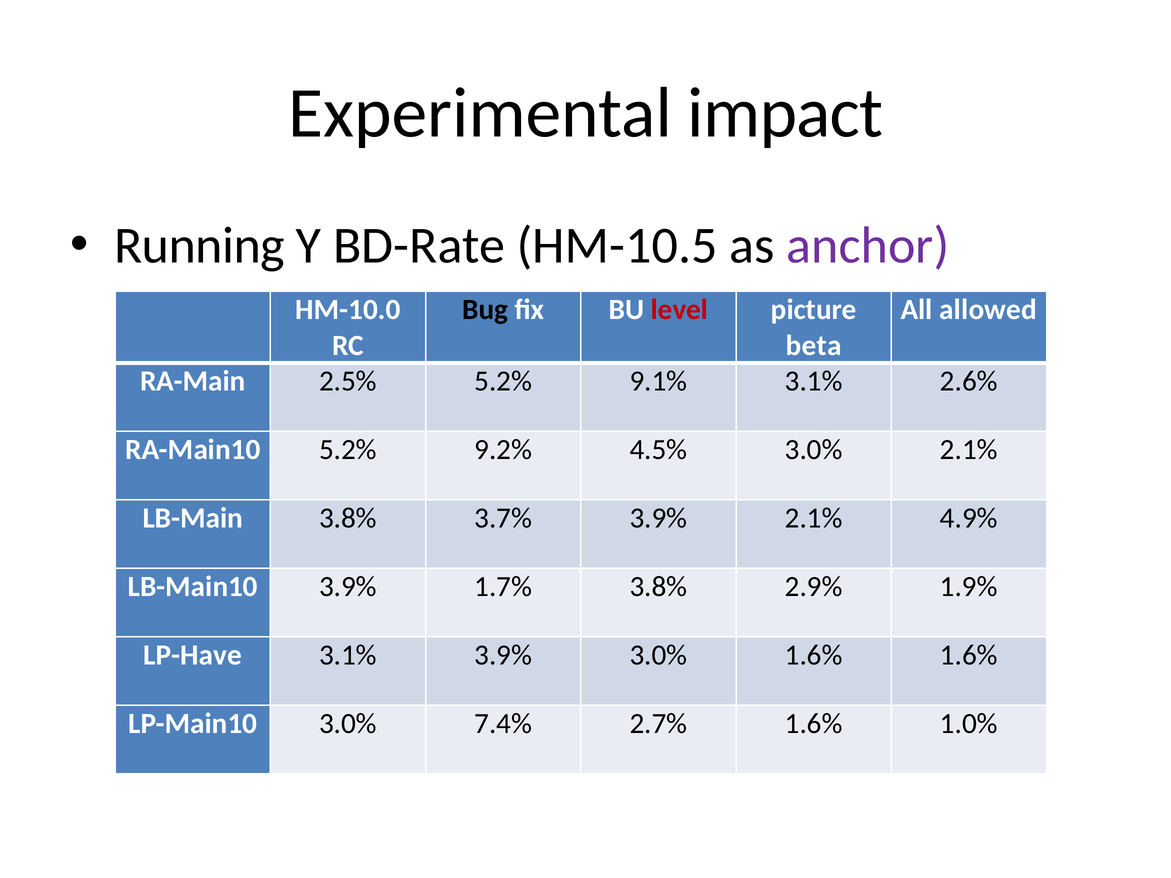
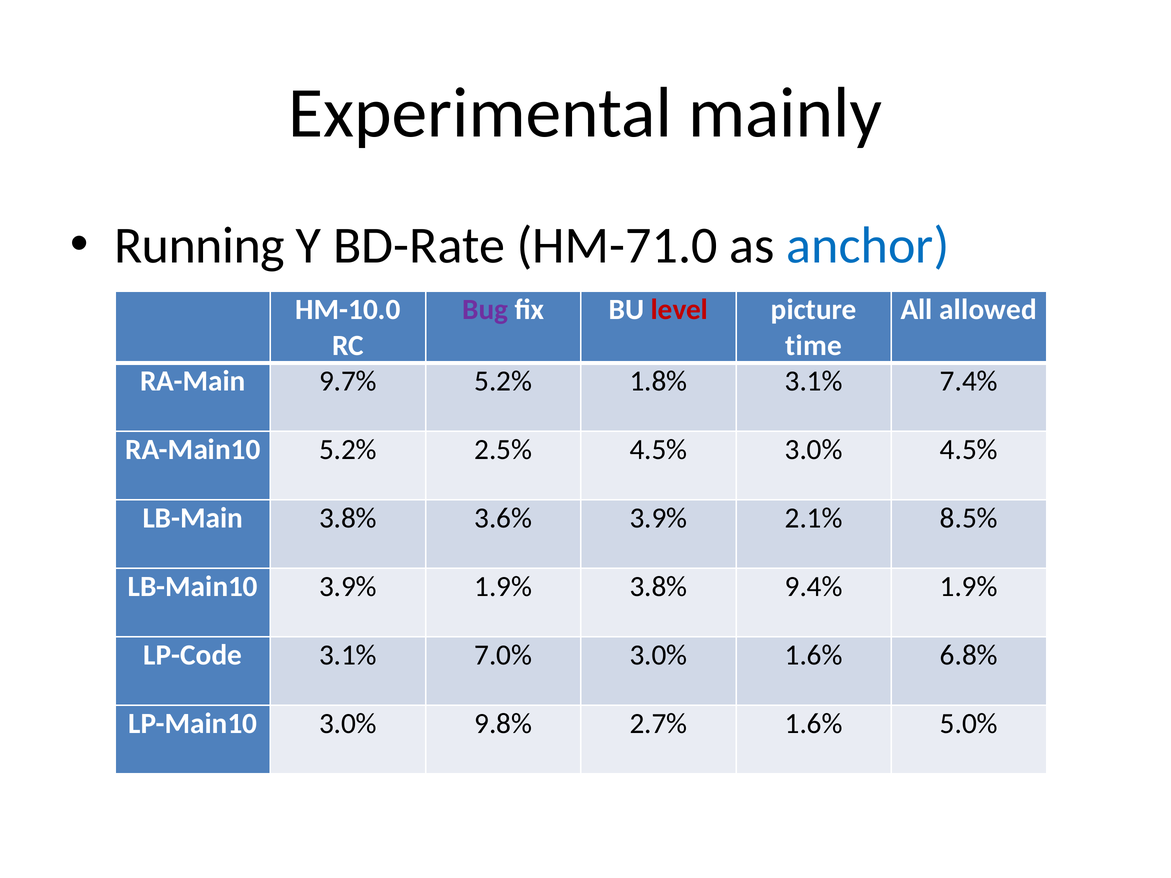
impact: impact -> mainly
HM-10.5: HM-10.5 -> HM-71.0
anchor colour: purple -> blue
Bug colour: black -> purple
beta: beta -> time
2.5%: 2.5% -> 9.7%
9.1%: 9.1% -> 1.8%
2.6%: 2.6% -> 7.4%
9.2%: 9.2% -> 2.5%
3.0% 2.1%: 2.1% -> 4.5%
3.7%: 3.7% -> 3.6%
4.9%: 4.9% -> 8.5%
3.9% 1.7%: 1.7% -> 1.9%
2.9%: 2.9% -> 9.4%
LP-Have: LP-Have -> LP-Code
3.1% 3.9%: 3.9% -> 7.0%
1.6% 1.6%: 1.6% -> 6.8%
7.4%: 7.4% -> 9.8%
1.0%: 1.0% -> 5.0%
